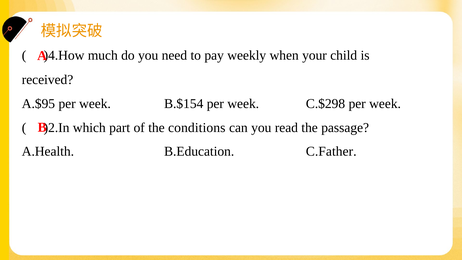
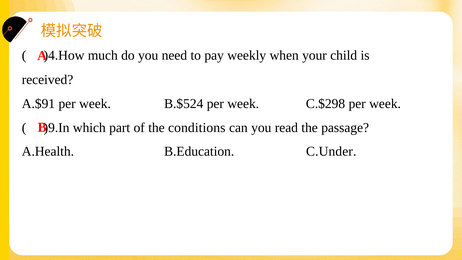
A.$95: A.$95 -> A.$91
B.$154: B.$154 -> B.$524
)2.In: )2.In -> )9.In
C.Father: C.Father -> C.Under
